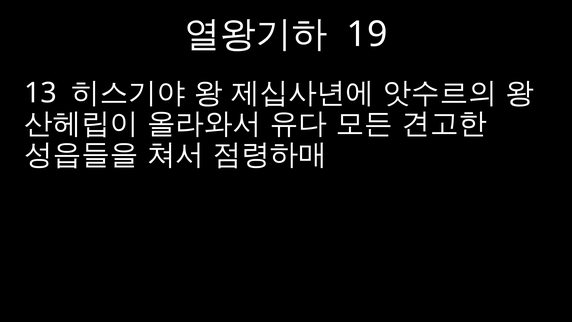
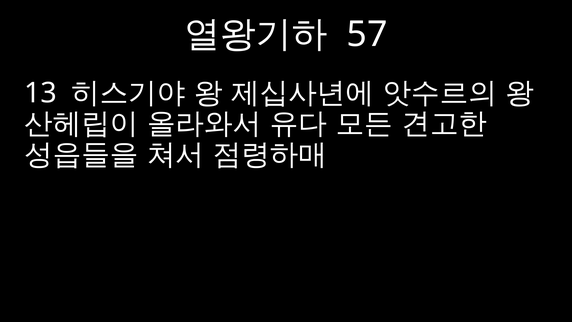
19: 19 -> 57
